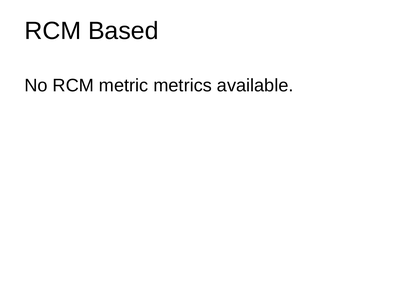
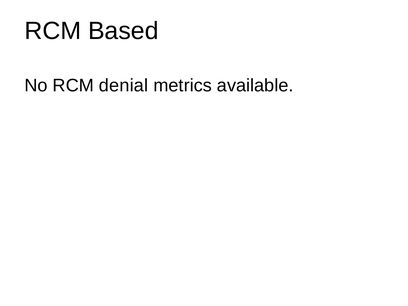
metric: metric -> denial
